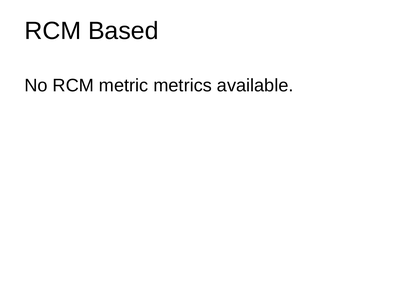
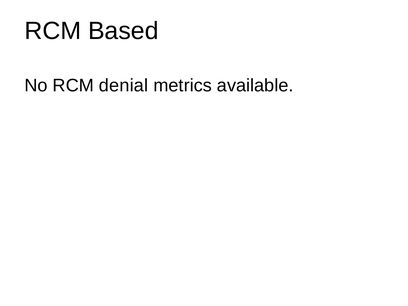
metric: metric -> denial
